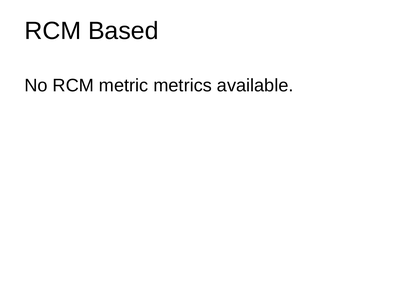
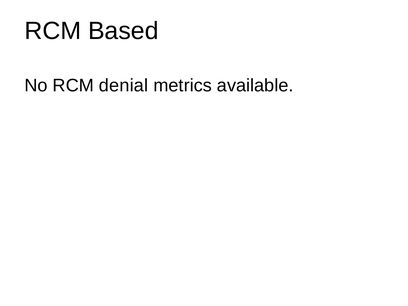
metric: metric -> denial
